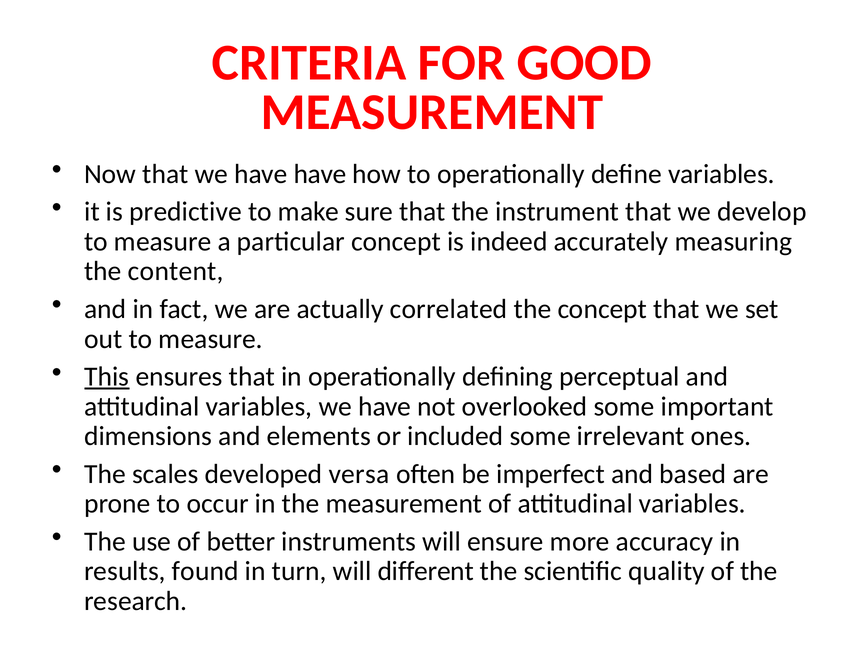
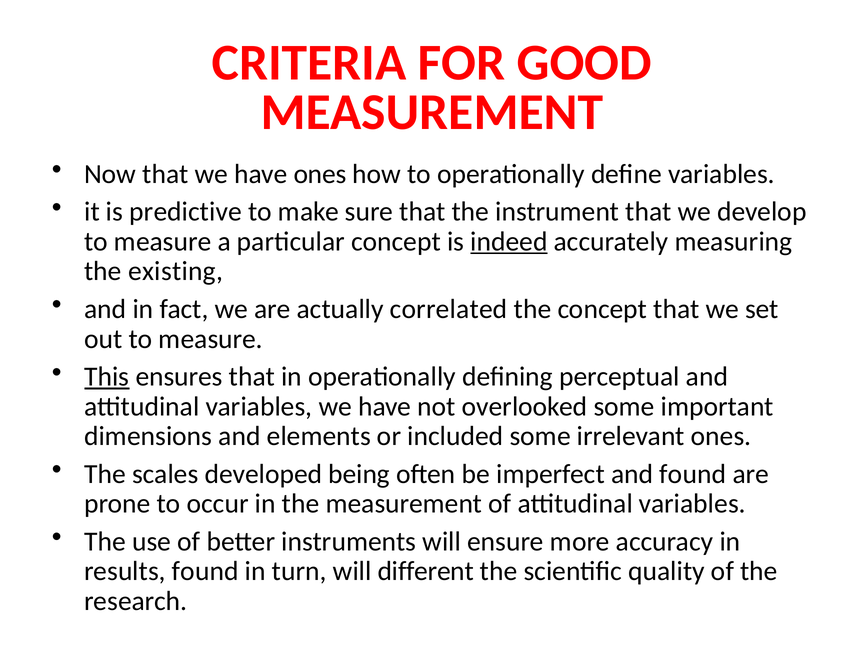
have have: have -> ones
indeed underline: none -> present
content: content -> existing
versa: versa -> being
and based: based -> found
